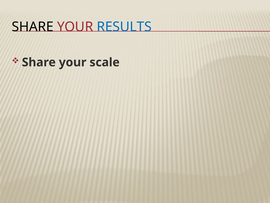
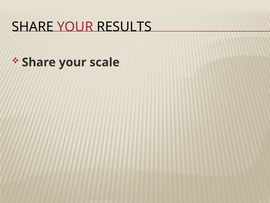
RESULTS colour: blue -> black
